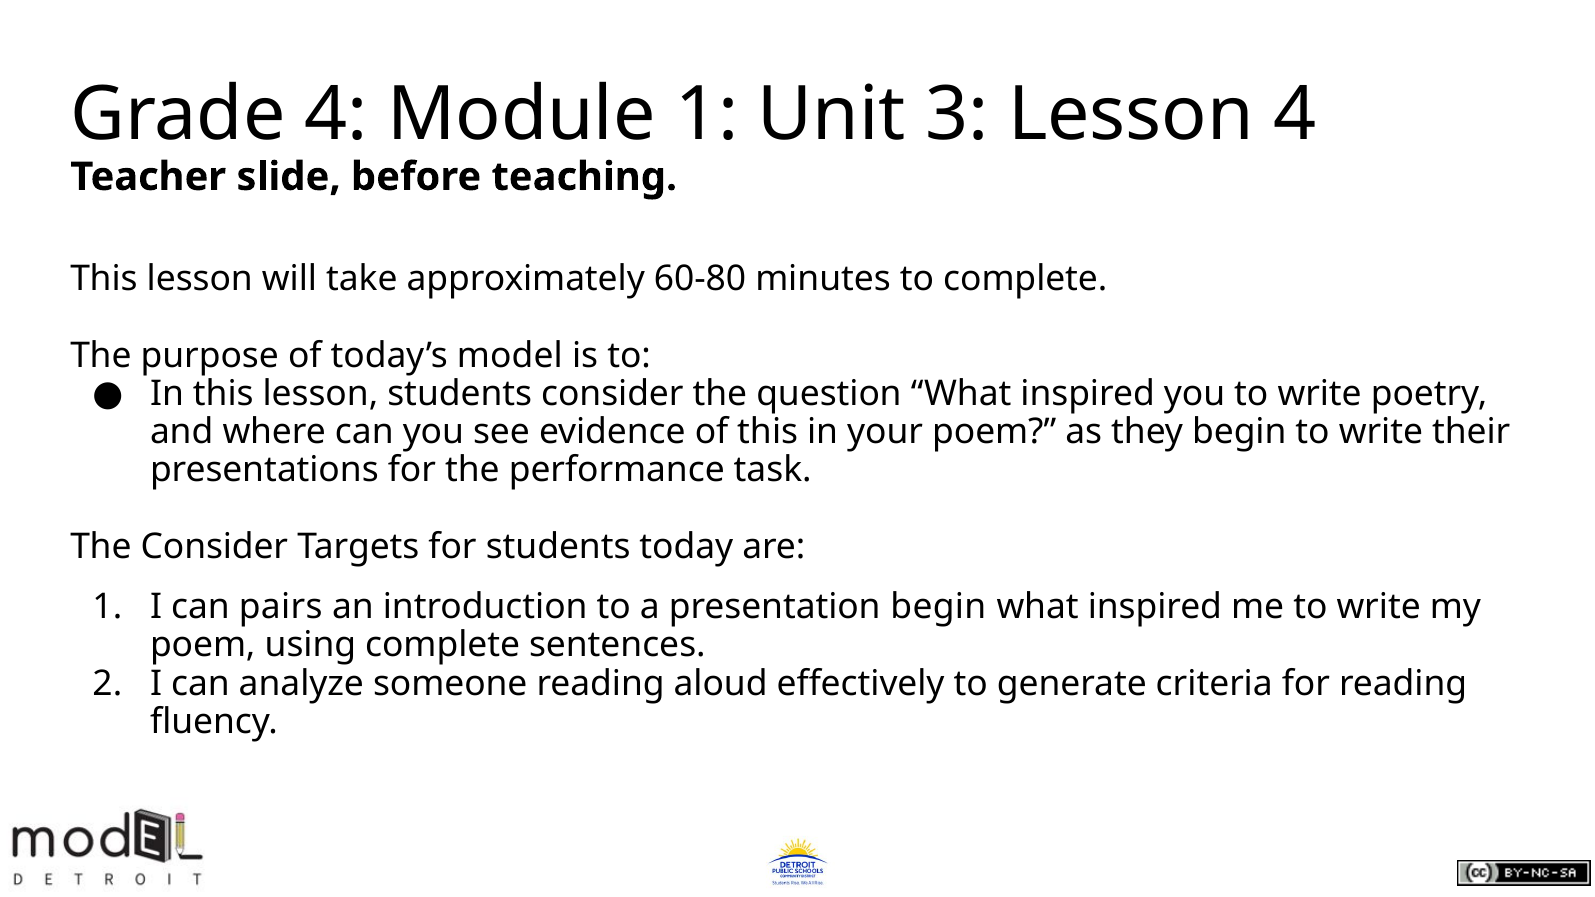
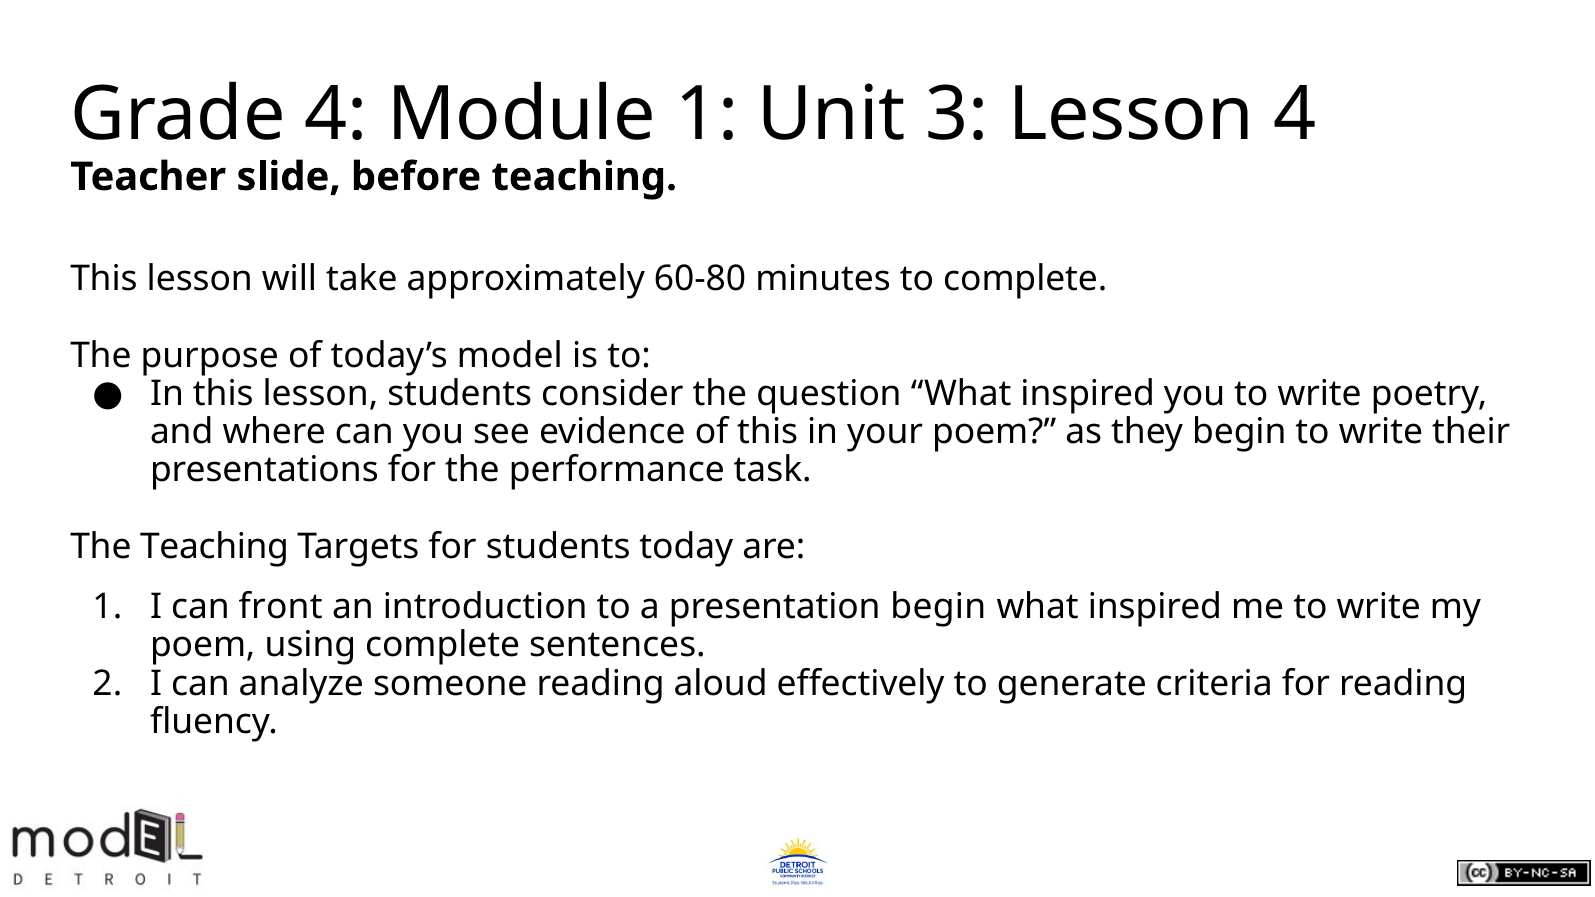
The Consider: Consider -> Teaching
pairs: pairs -> front
